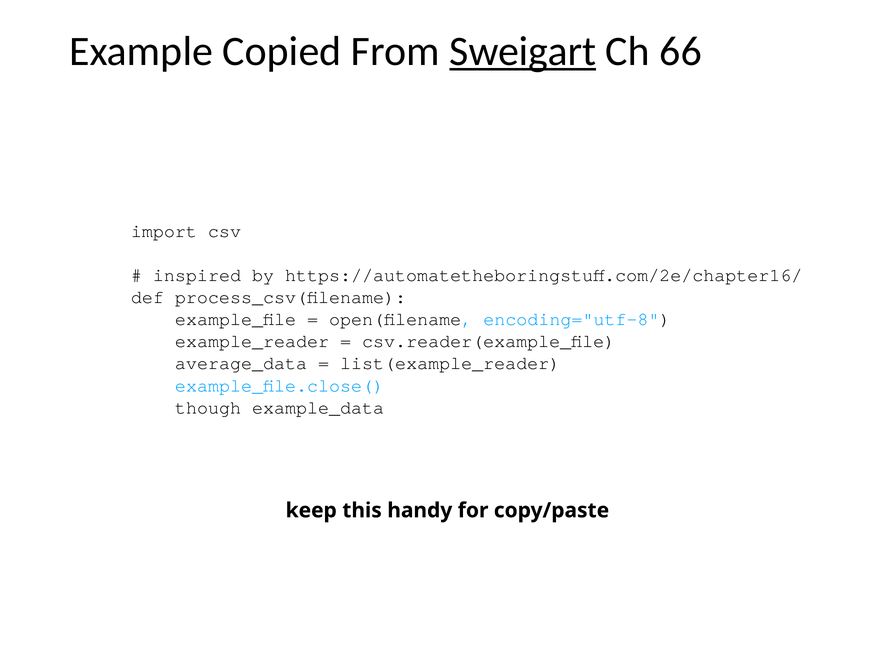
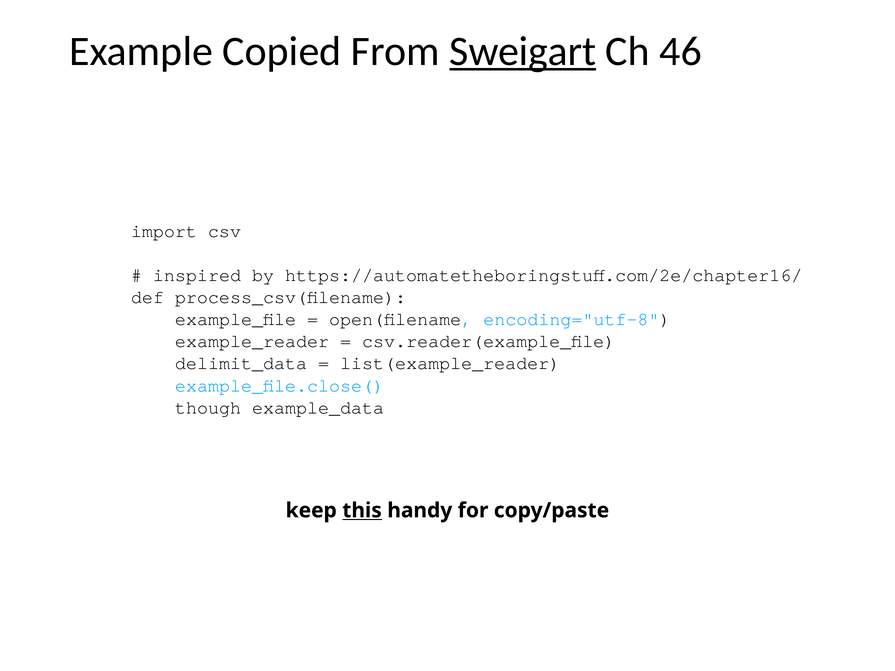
66: 66 -> 46
average_data: average_data -> delimit_data
this underline: none -> present
